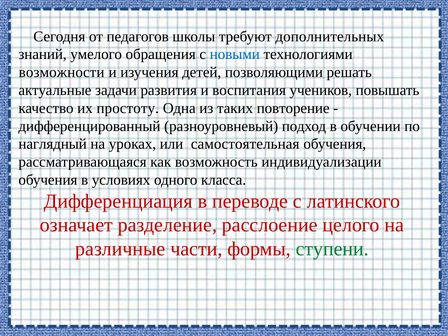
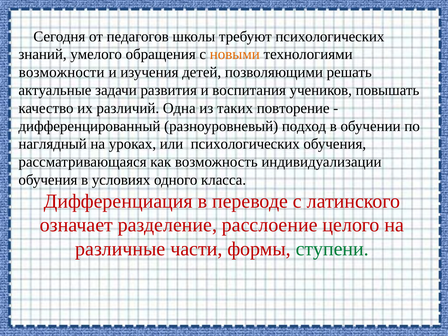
требуют дополнительных: дополнительных -> психологических
новыми colour: blue -> orange
простоту: простоту -> различий
или самостоятельная: самостоятельная -> психологических
